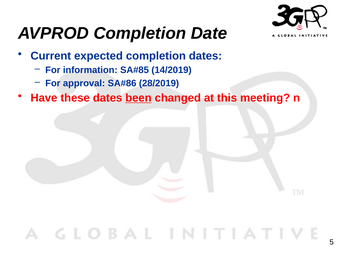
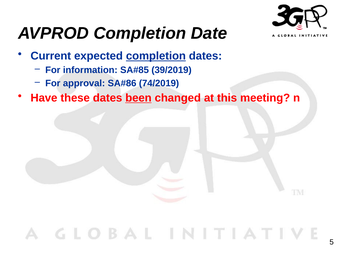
completion at (156, 56) underline: none -> present
14/2019: 14/2019 -> 39/2019
28/2019: 28/2019 -> 74/2019
